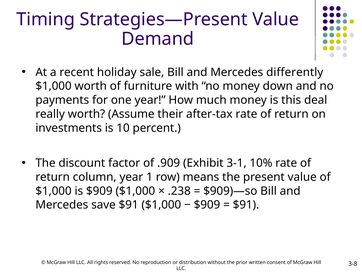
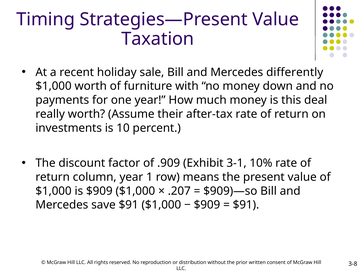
Demand: Demand -> Taxation
.238: .238 -> .207
